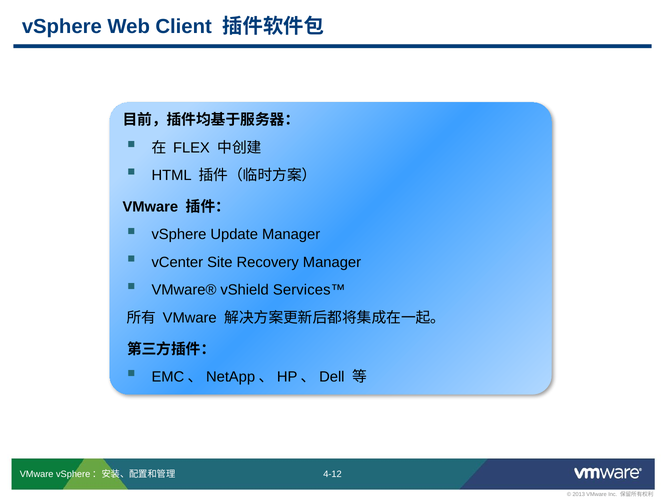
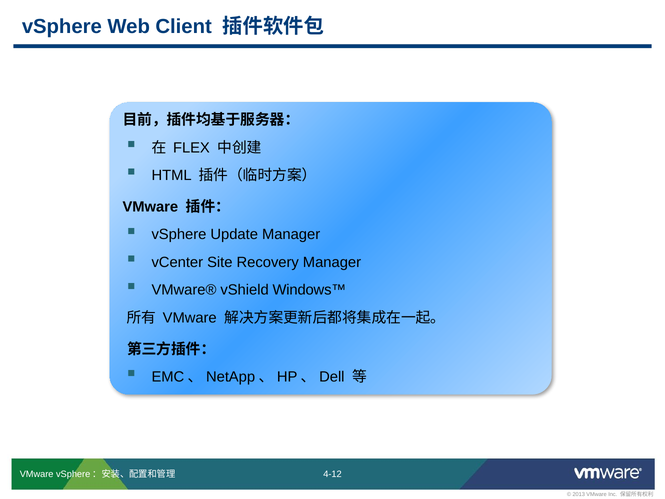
Services™: Services™ -> Windows™
